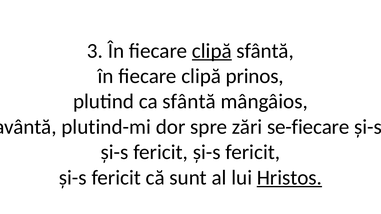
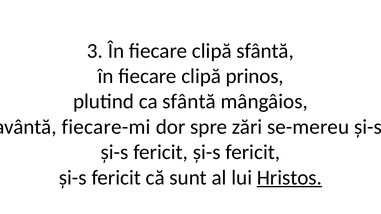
clipă at (212, 51) underline: present -> none
plutind-mi: plutind-mi -> fiecare-mi
se-fiecare: se-fiecare -> se-mereu
